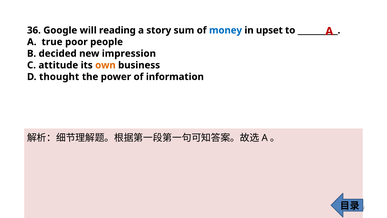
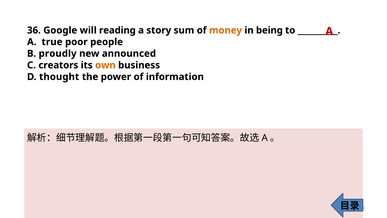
money colour: blue -> orange
upset: upset -> being
decided: decided -> proudly
impression: impression -> announced
attitude: attitude -> creators
